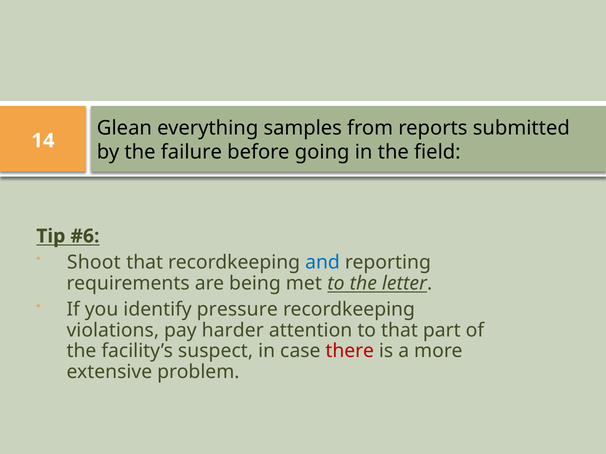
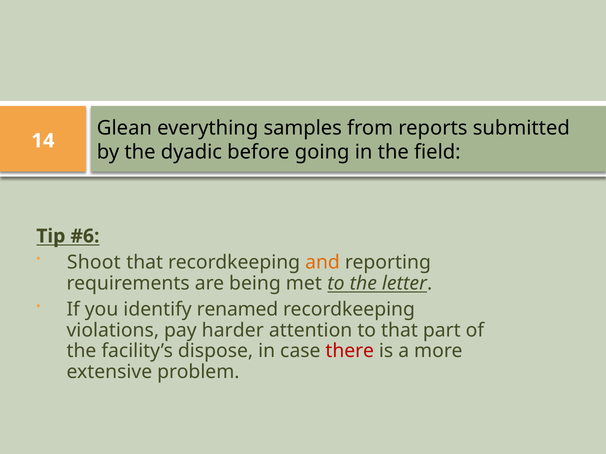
failure: failure -> dyadic
and colour: blue -> orange
pressure: pressure -> renamed
suspect: suspect -> dispose
